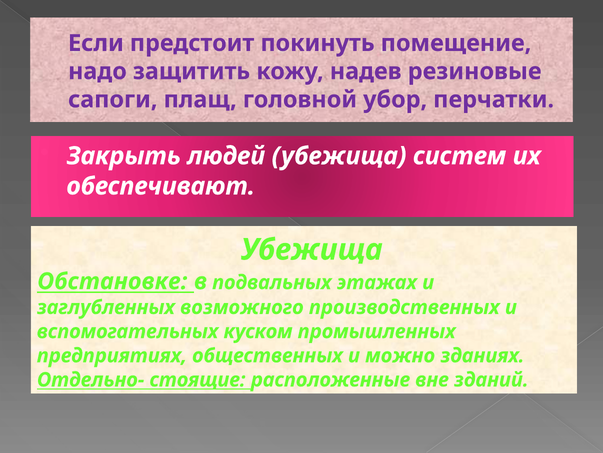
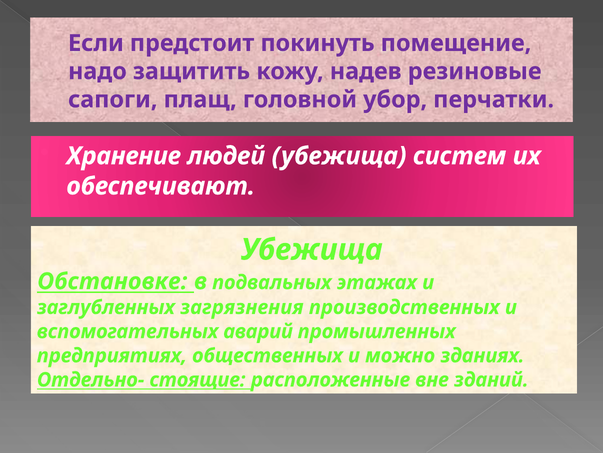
Закрыть: Закрыть -> Хранение
возможного: возможного -> загрязнения
куском: куском -> аварий
